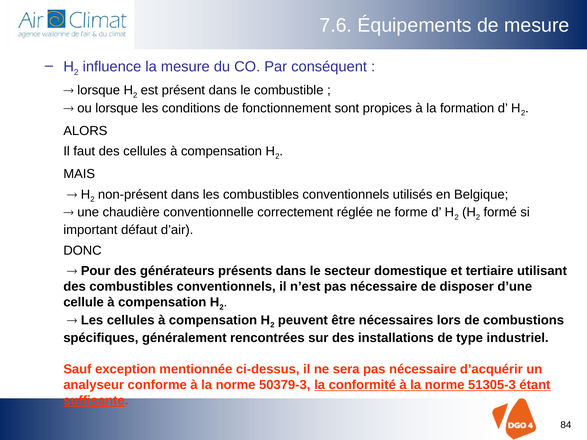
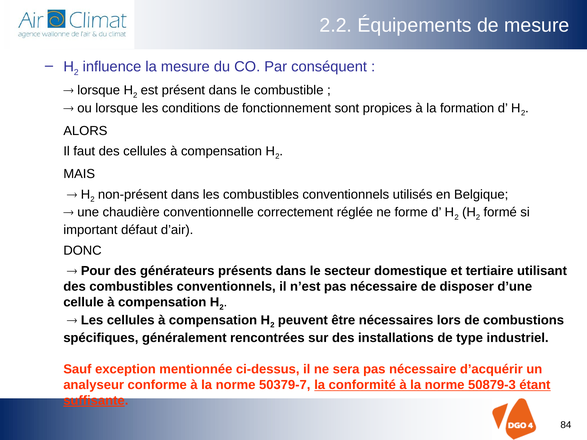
7.6: 7.6 -> 2.2
50379-3: 50379-3 -> 50379-7
51305-3: 51305-3 -> 50879-3
